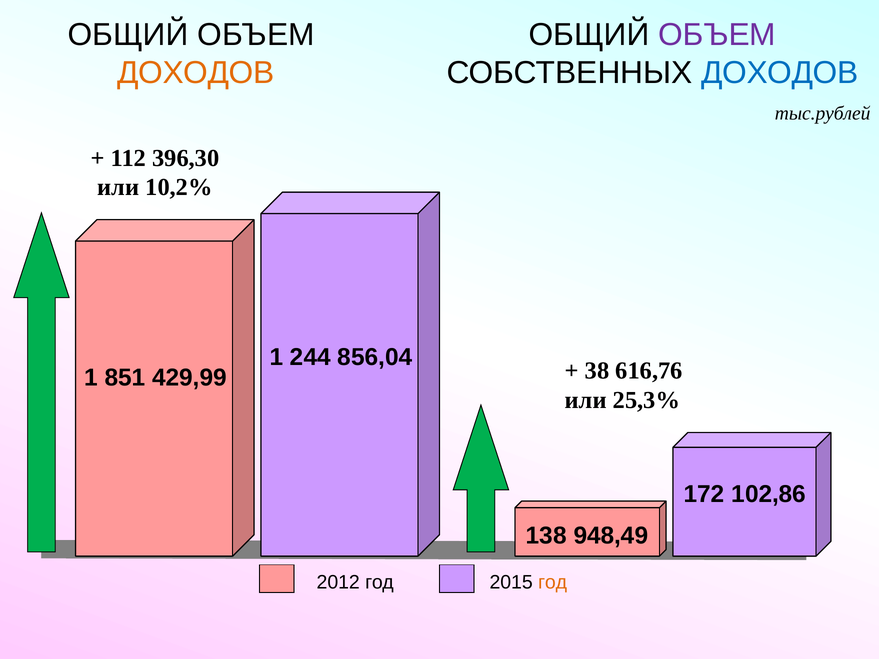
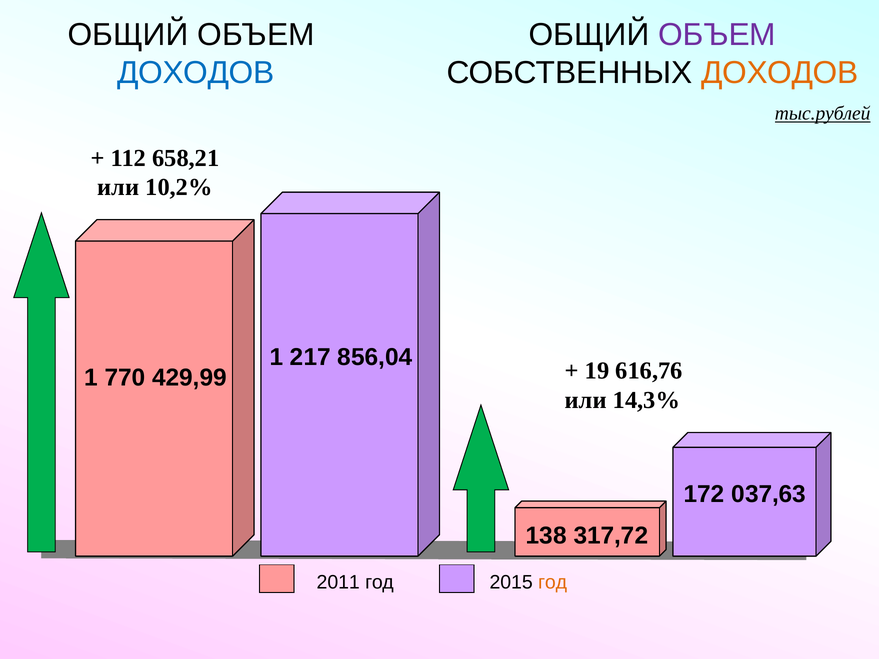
ДОХОДОВ at (196, 73) colour: orange -> blue
ДОХОДОВ at (780, 73) colour: blue -> orange
тыс.рублей underline: none -> present
396,30: 396,30 -> 658,21
244: 244 -> 217
38: 38 -> 19
851: 851 -> 770
25,3%: 25,3% -> 14,3%
102,86: 102,86 -> 037,63
948,49: 948,49 -> 317,72
2012: 2012 -> 2011
